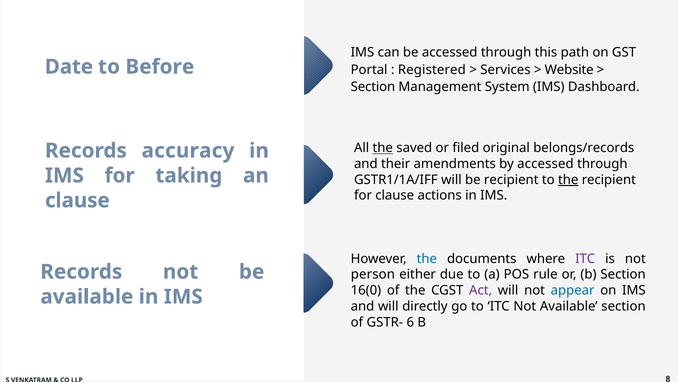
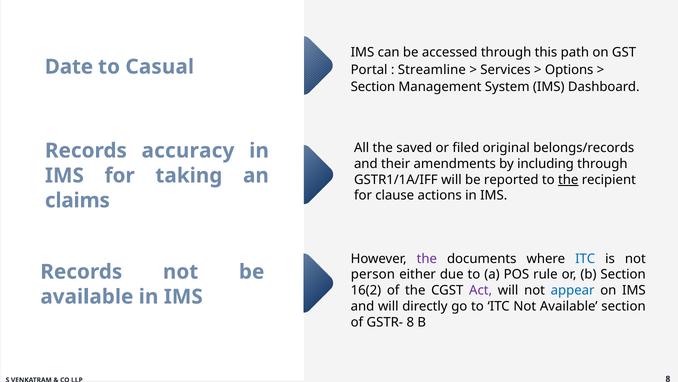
Before: Before -> Casual
Registered: Registered -> Streamline
Website: Website -> Options
the at (383, 148) underline: present -> none
by accessed: accessed -> including
be recipient: recipient -> reported
clause at (77, 200): clause -> claims
the at (427, 258) colour: blue -> purple
ITC at (585, 258) colour: purple -> blue
16(0: 16(0 -> 16(2
GSTR- 6: 6 -> 8
